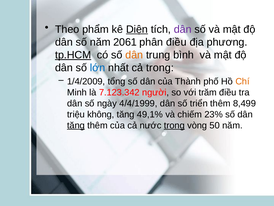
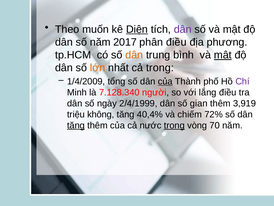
phẩm: phẩm -> muốn
2061: 2061 -> 2017
tp.HCM underline: present -> none
mật at (223, 55) underline: none -> present
lớn colour: blue -> orange
của at (165, 81) underline: none -> present
Chí colour: orange -> purple
7.123.342: 7.123.342 -> 7.128.340
trăm: trăm -> lắng
4/4/1999: 4/4/1999 -> 2/4/1999
triển: triển -> gian
8,499: 8,499 -> 3,919
49,1%: 49,1% -> 40,4%
23%: 23% -> 72%
50: 50 -> 70
